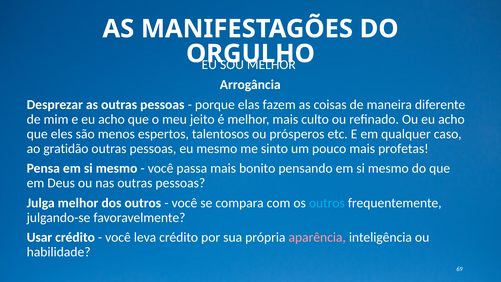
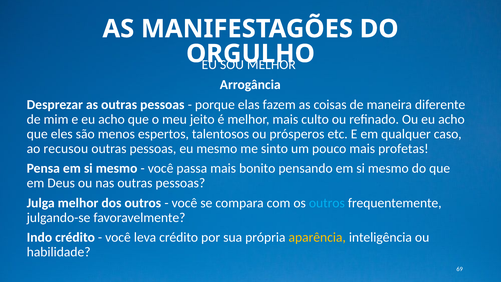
gratidão: gratidão -> recusou
Usar: Usar -> Indo
aparência colour: pink -> yellow
